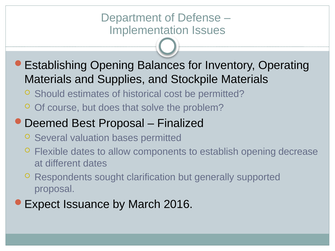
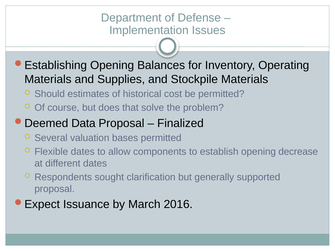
Best: Best -> Data
